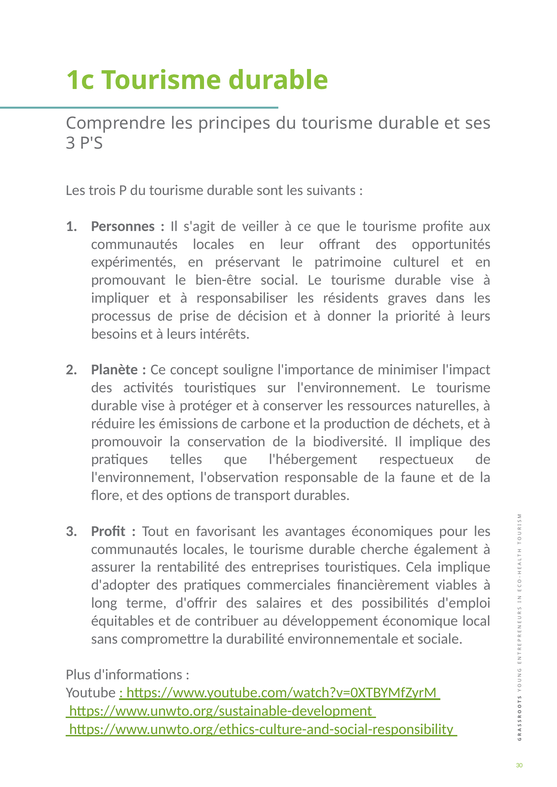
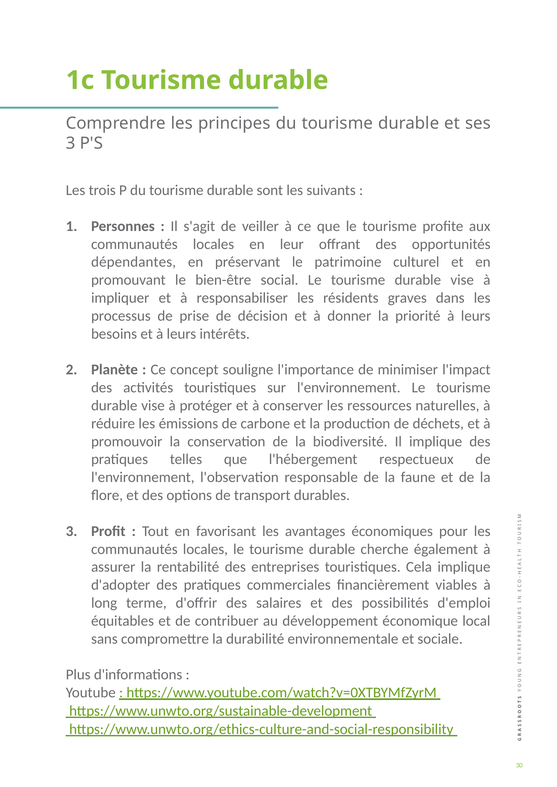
expérimentés: expérimentés -> dépendantes
